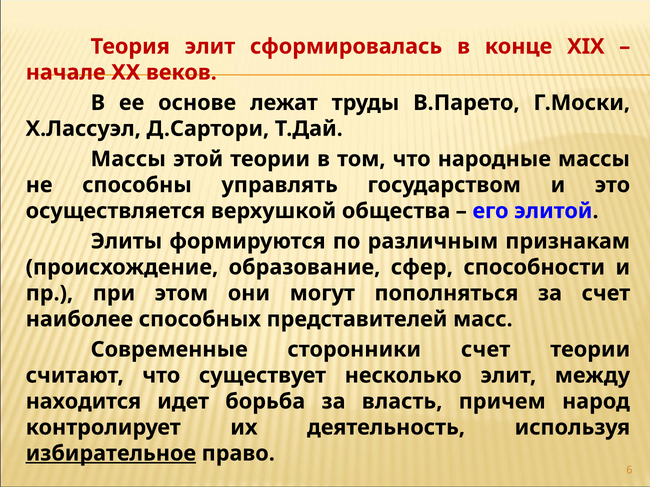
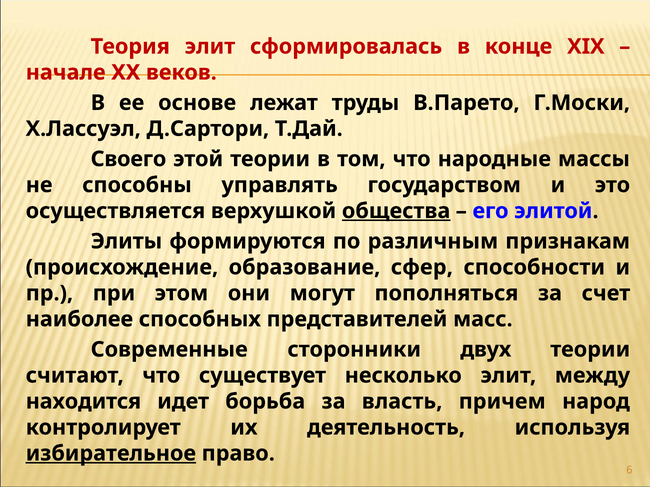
Массы at (128, 159): Массы -> Своего
общества underline: none -> present
сторонники счет: счет -> двух
